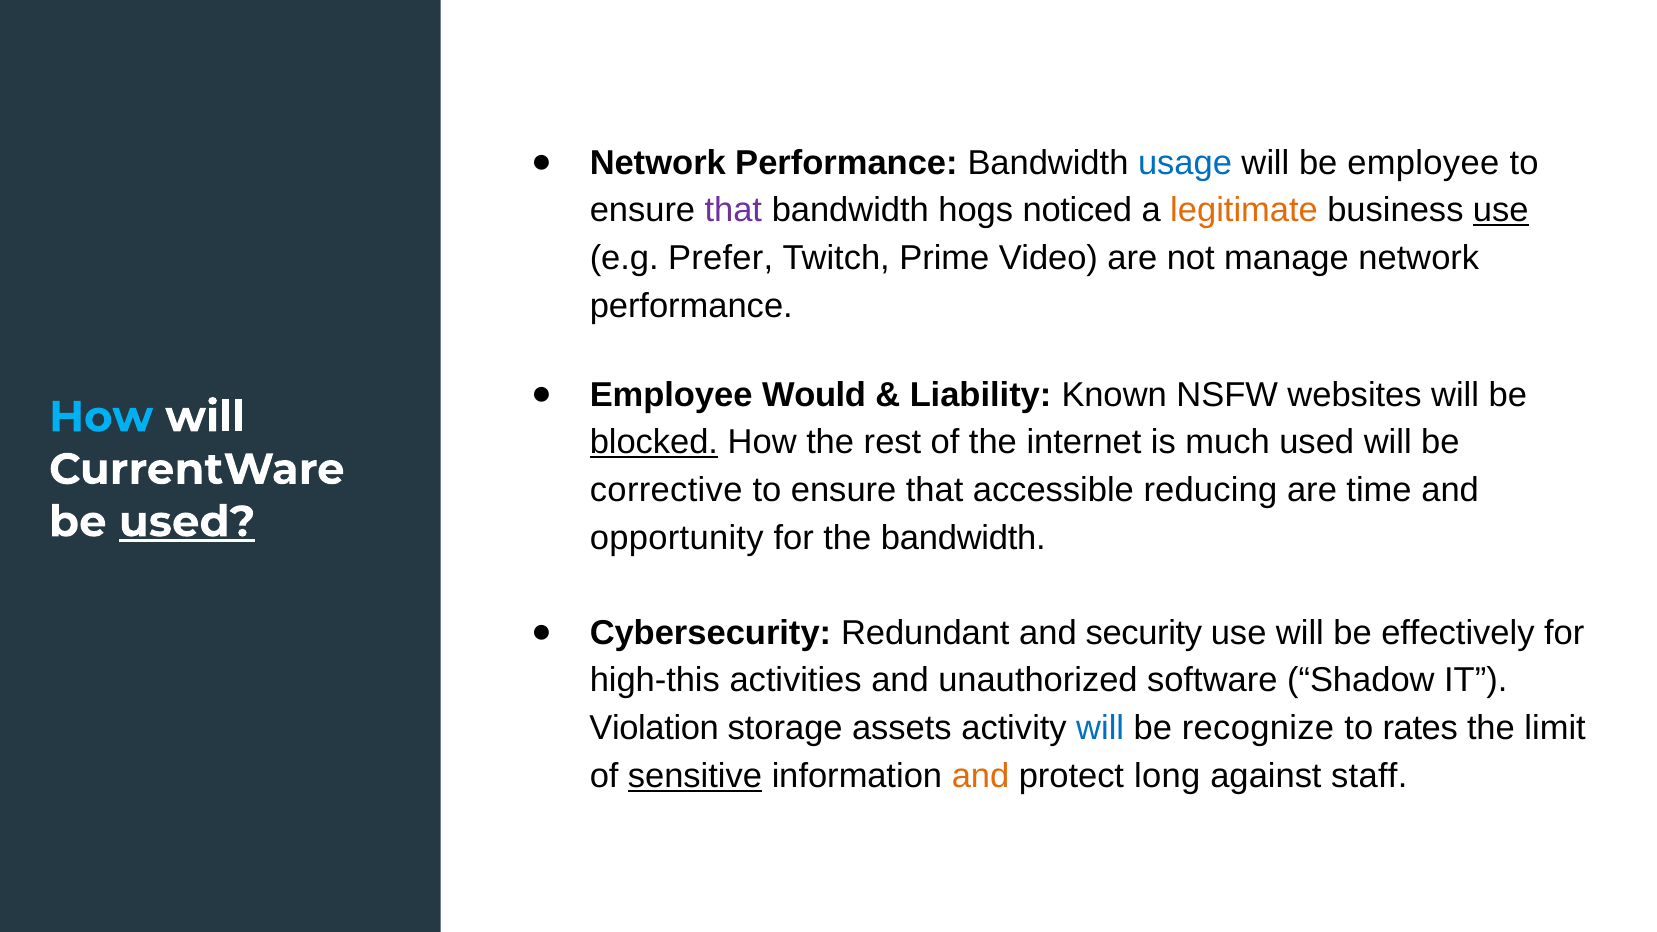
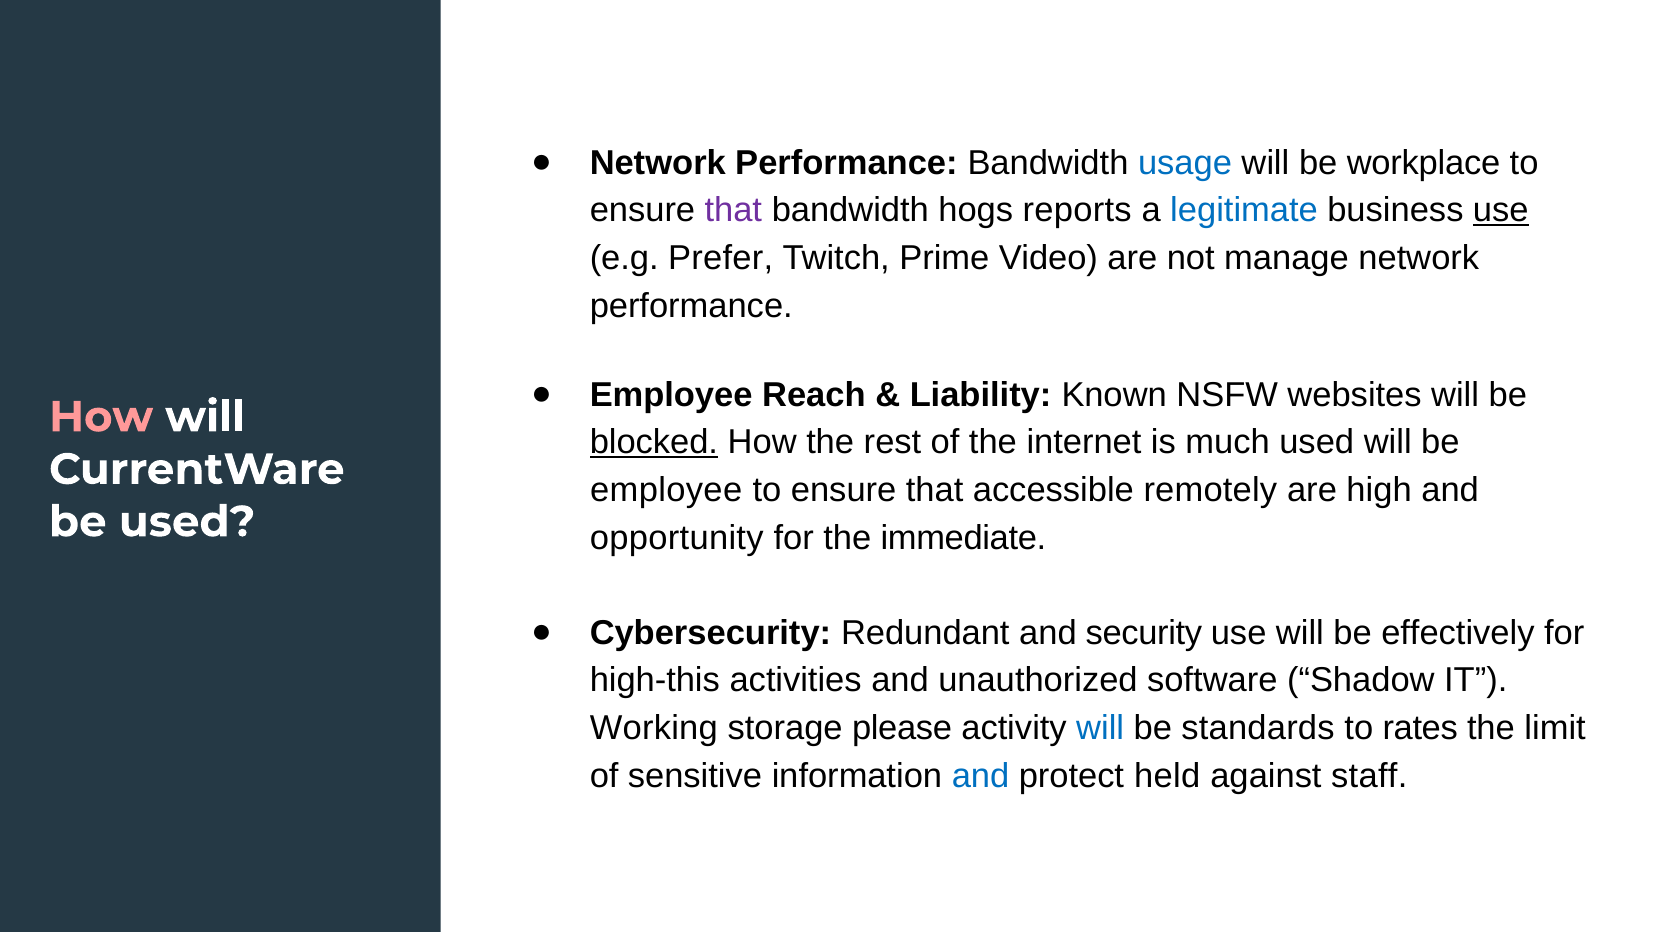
be employee: employee -> workplace
noticed: noticed -> reports
legitimate colour: orange -> blue
Would: Would -> Reach
How at (101, 417) colour: light blue -> pink
corrective at (666, 490): corrective -> employee
reducing: reducing -> remotely
time: time -> high
used at (187, 522) underline: present -> none
the bandwidth: bandwidth -> immediate
Violation: Violation -> Working
assets: assets -> please
recognize: recognize -> standards
sensitive underline: present -> none
and at (981, 776) colour: orange -> blue
long: long -> held
